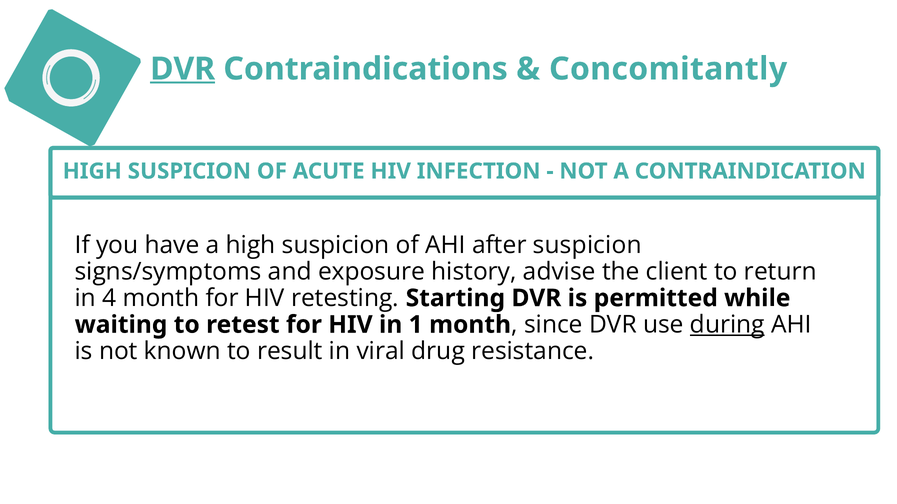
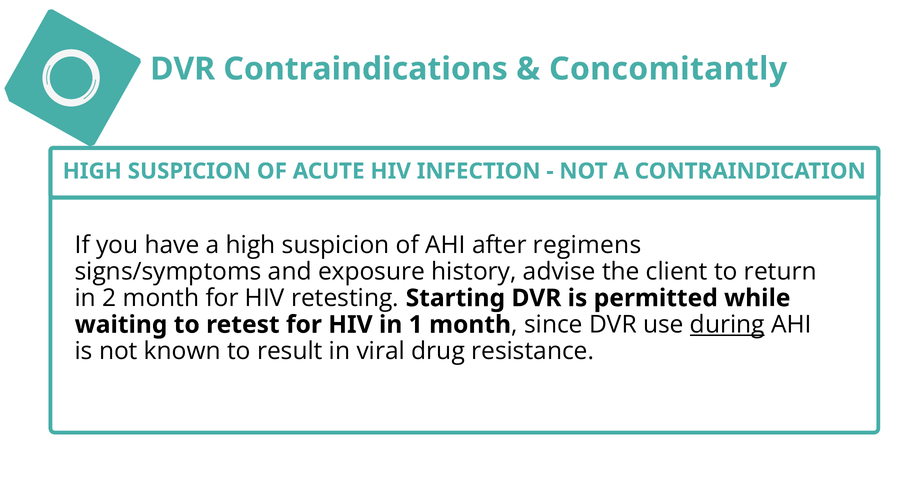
DVR at (183, 69) underline: present -> none
after suspicion: suspicion -> regimens
4: 4 -> 2
